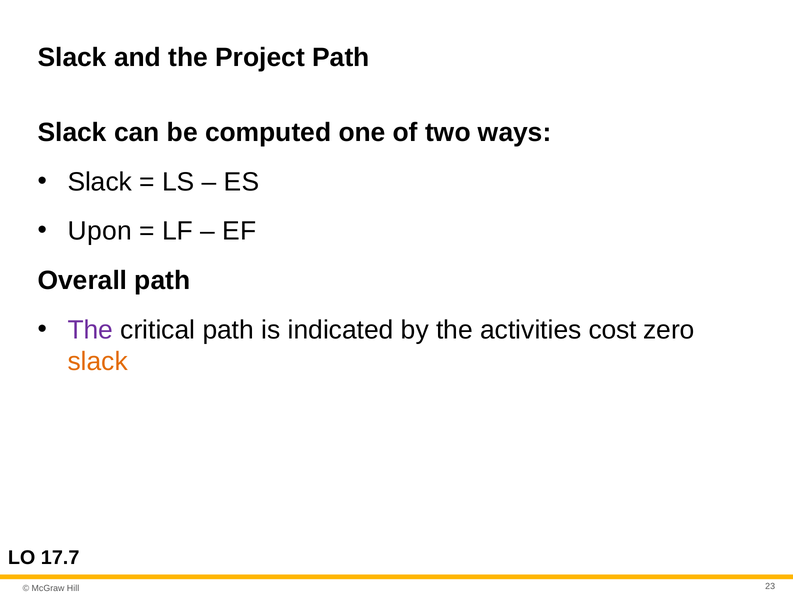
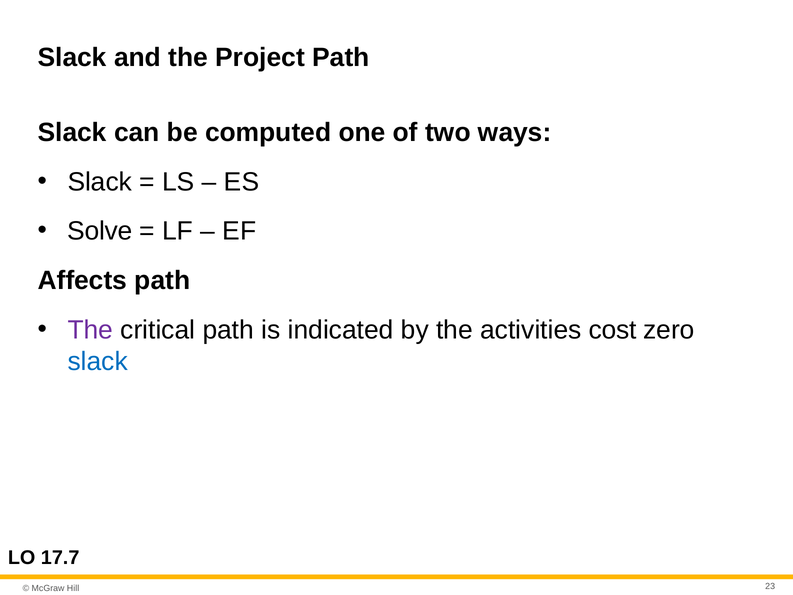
Upon: Upon -> Solve
Overall: Overall -> Affects
slack at (98, 361) colour: orange -> blue
